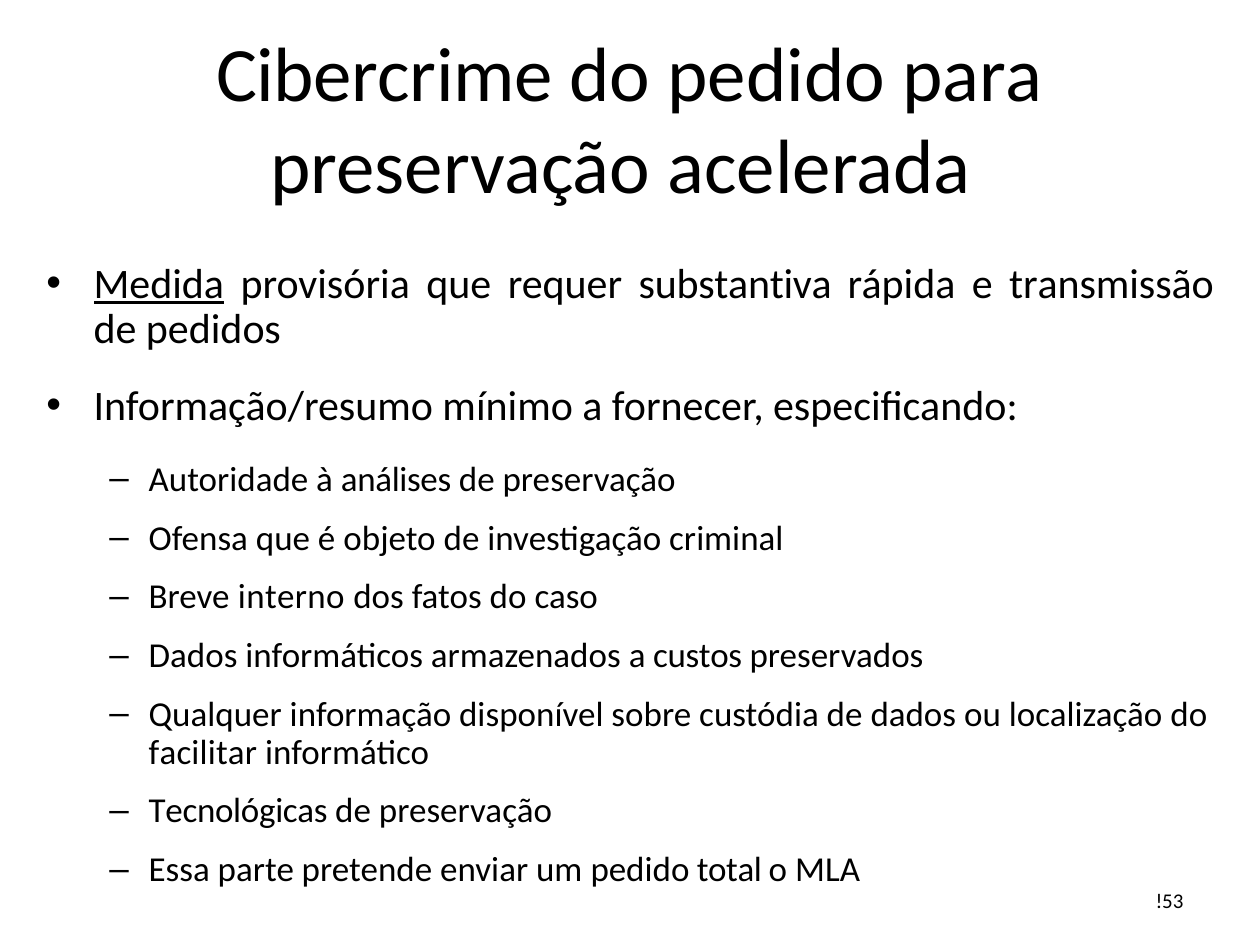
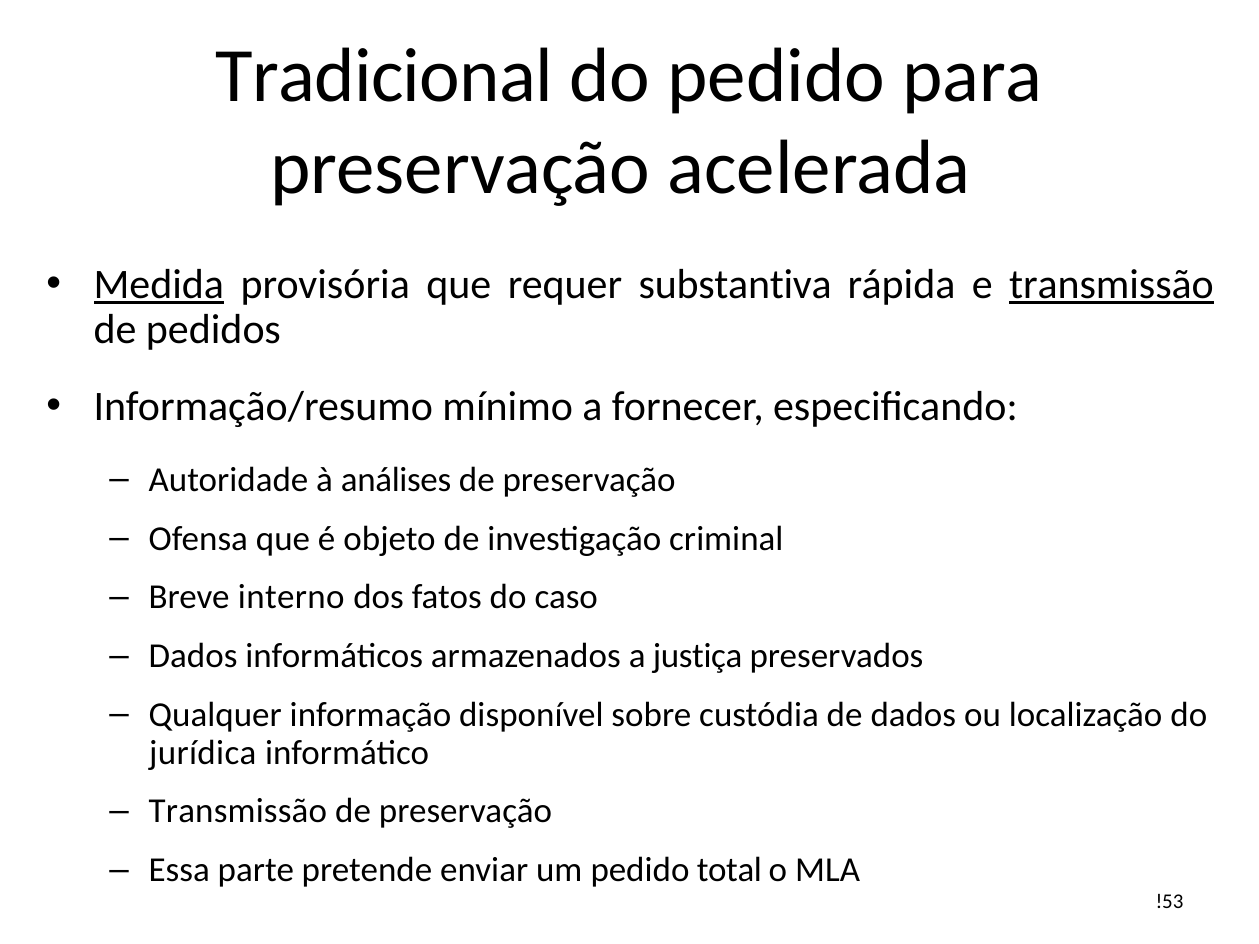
Cibercrime: Cibercrime -> Tradicional
transmissão at (1111, 285) underline: none -> present
custos: custos -> justiça
facilitar: facilitar -> jurídica
Tecnológicas at (238, 812): Tecnológicas -> Transmissão
